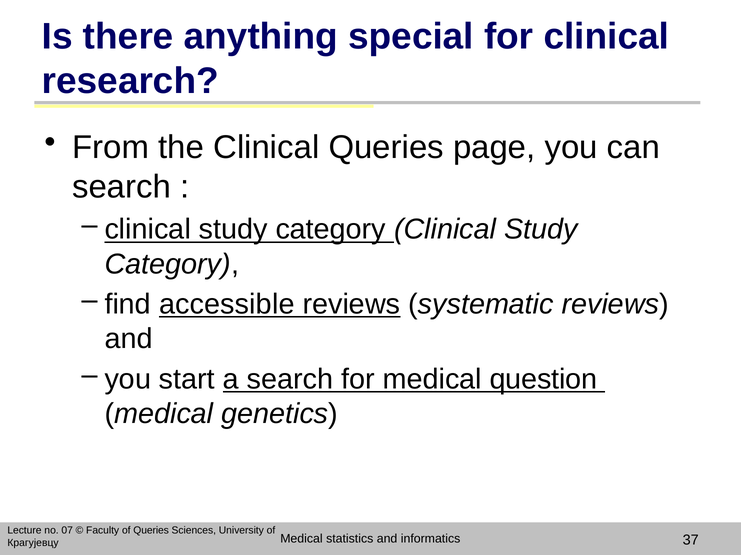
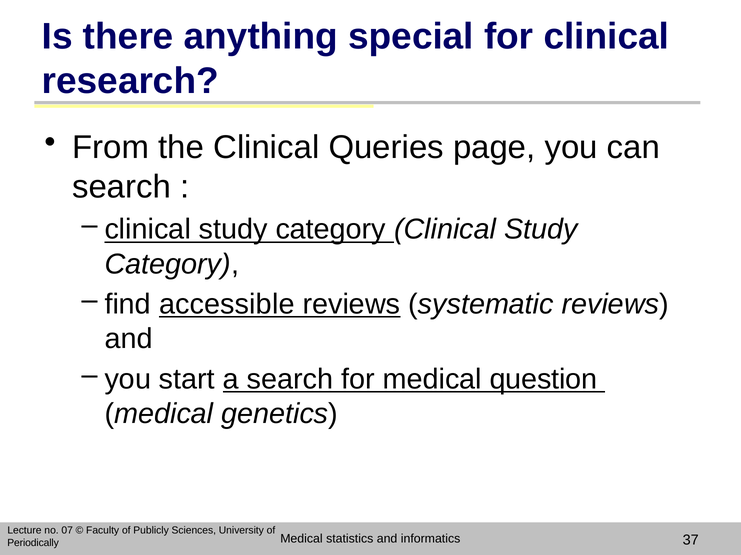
of Queries: Queries -> Publicly
Крагујевцу: Крагујевцу -> Periodically
